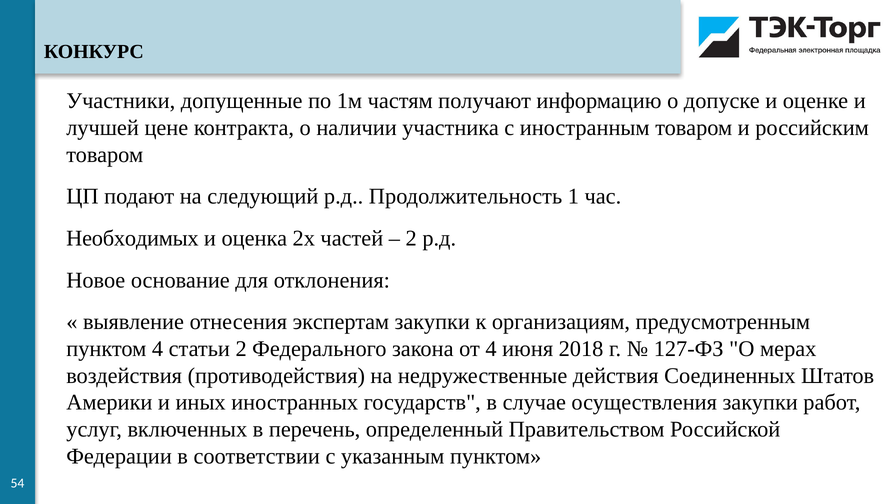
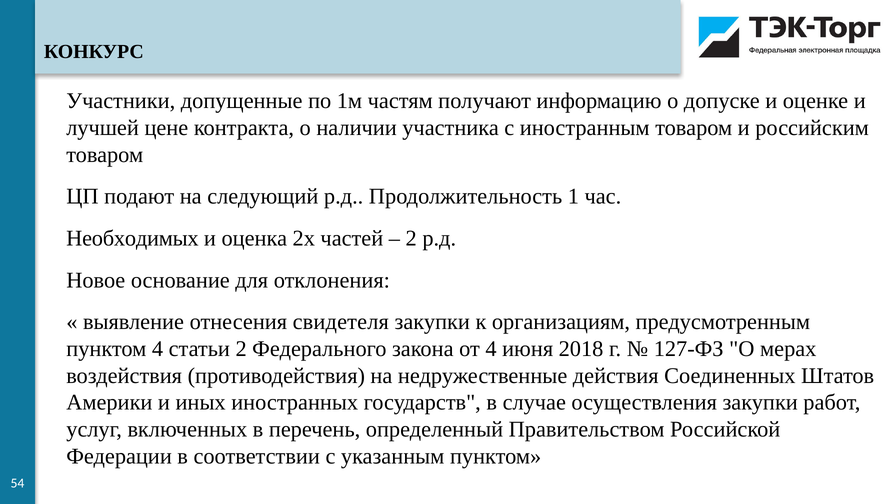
экспертам: экспертам -> свидетеля
